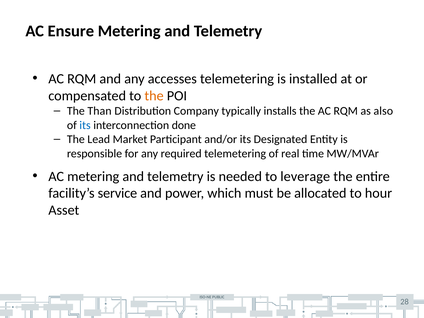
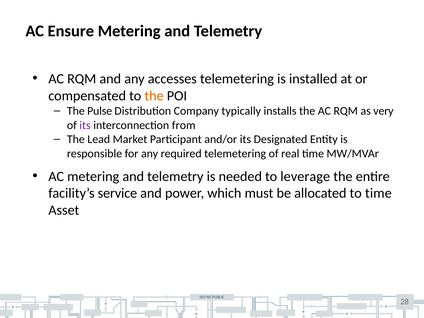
Than: Than -> Pulse
also: also -> very
its at (85, 125) colour: blue -> purple
done: done -> from
to hour: hour -> time
